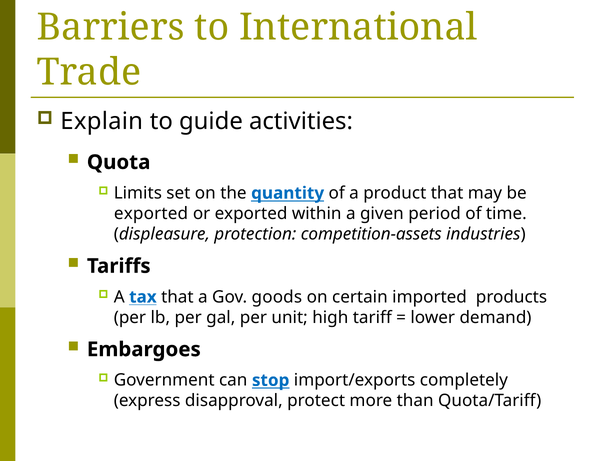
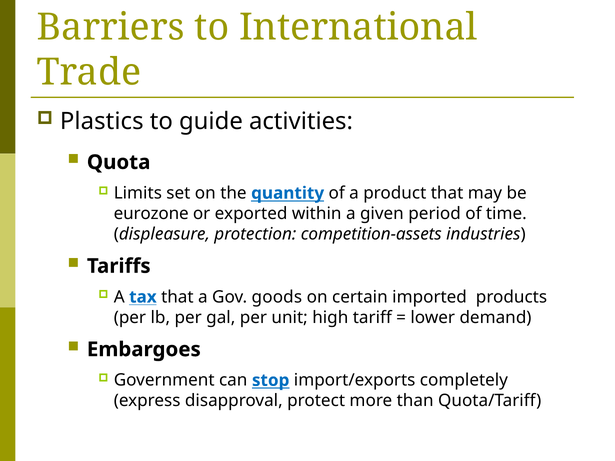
Explain: Explain -> Plastics
exported at (151, 214): exported -> eurozone
